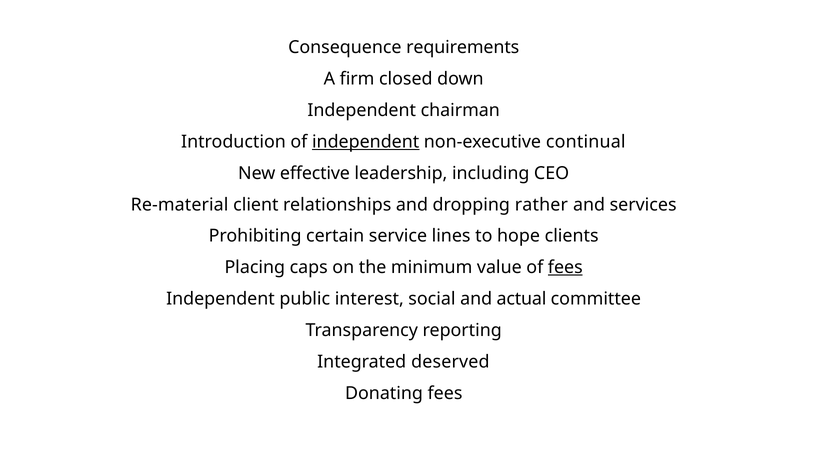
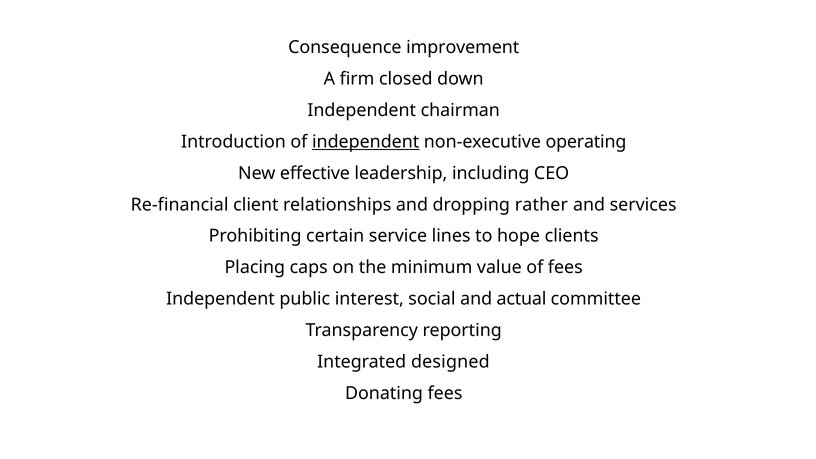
requirements: requirements -> improvement
continual: continual -> operating
Re-material: Re-material -> Re-financial
fees at (565, 268) underline: present -> none
deserved: deserved -> designed
